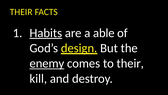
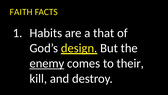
THEIR at (21, 12): THEIR -> FAITH
Habits underline: present -> none
able: able -> that
